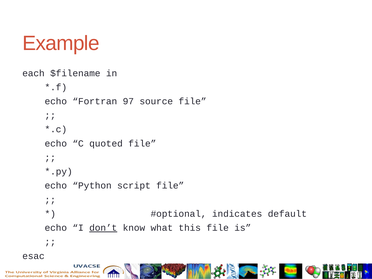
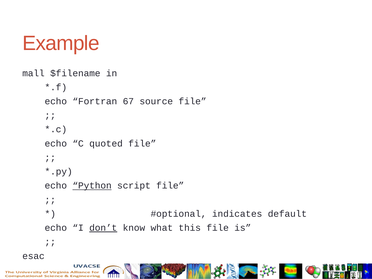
each: each -> mall
97: 97 -> 67
Python underline: none -> present
